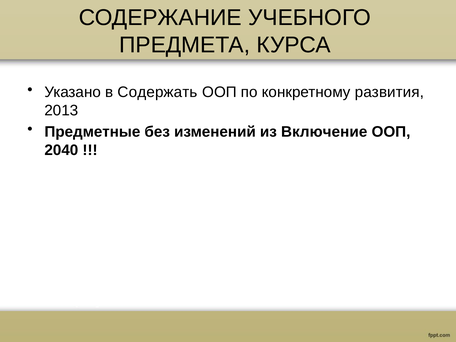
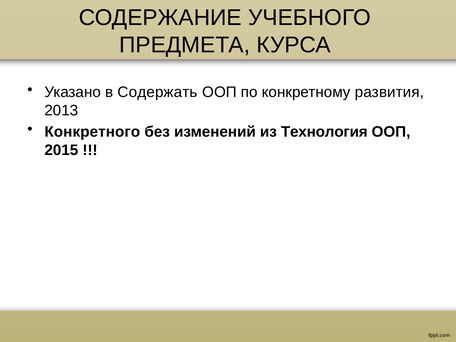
Предметные: Предметные -> Конкретного
Включение: Включение -> Технология
2040: 2040 -> 2015
